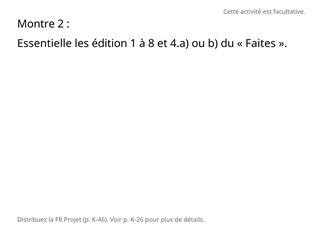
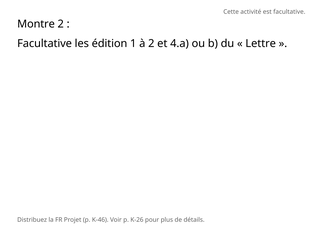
Essentielle at (45, 44): Essentielle -> Facultative
à 8: 8 -> 2
Faites: Faites -> Lettre
